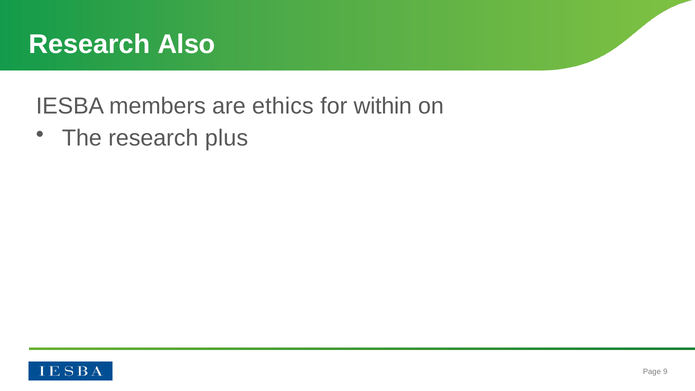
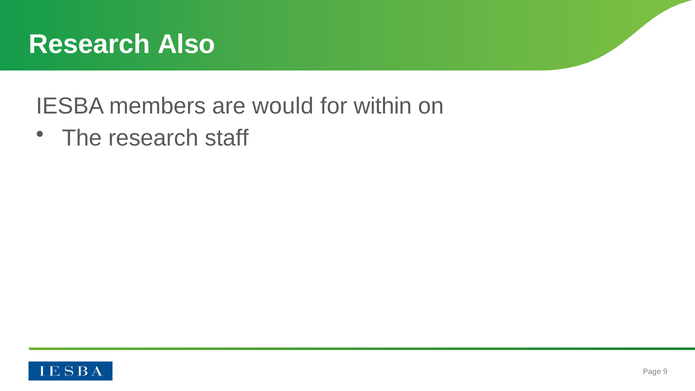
ethics: ethics -> would
plus: plus -> staff
